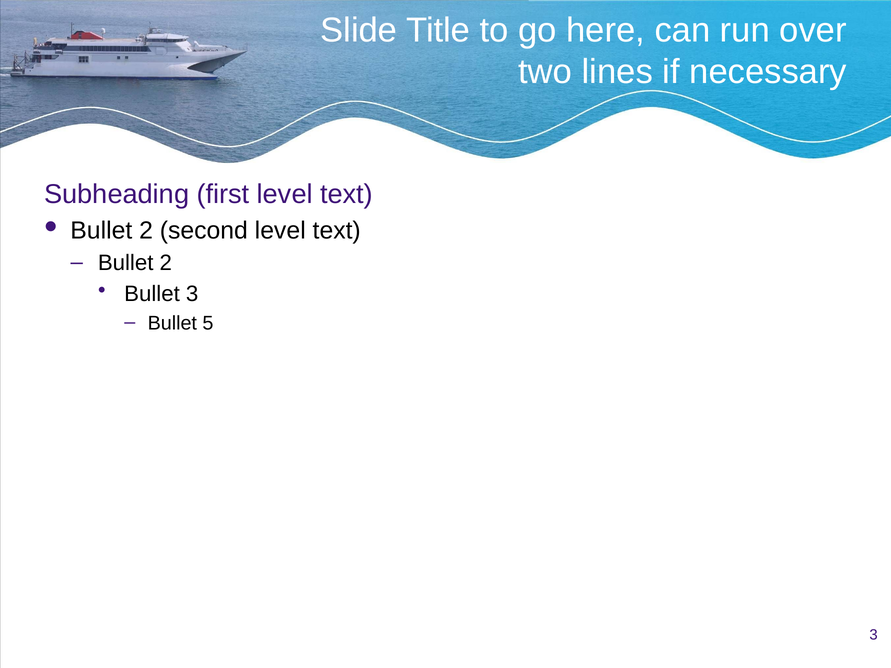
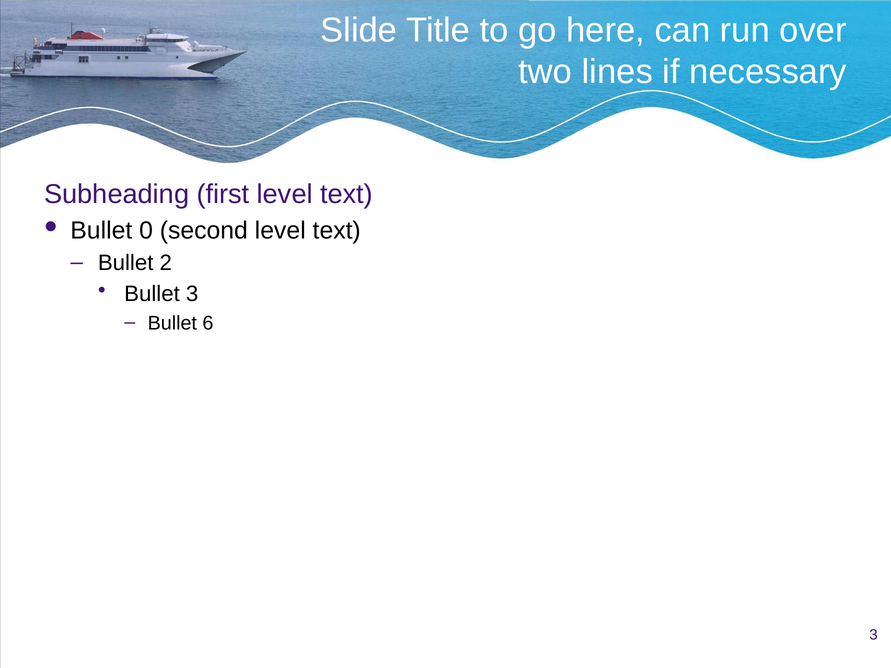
2 at (146, 231): 2 -> 0
5: 5 -> 6
